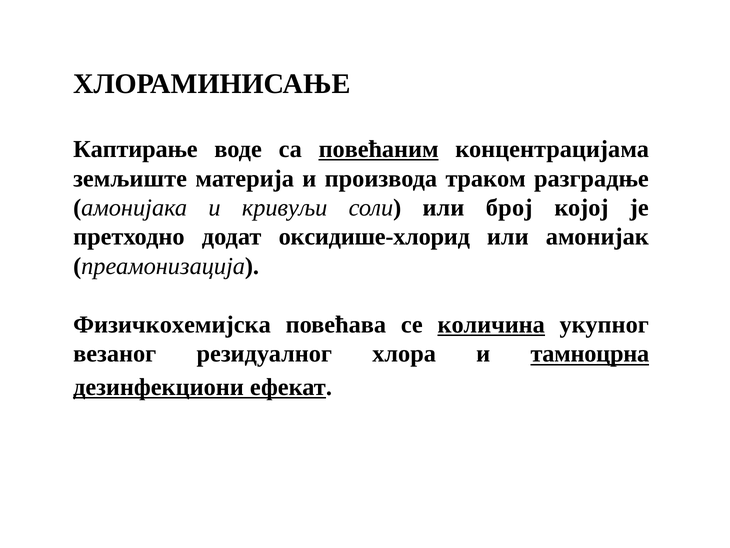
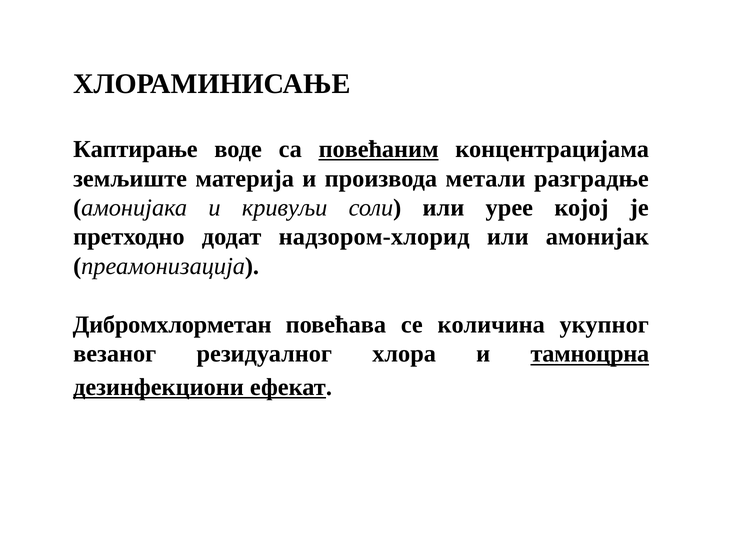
траком: траком -> метали
број: број -> урее
оксидише-хлорид: оксидише-хлорид -> надзором-хлорид
Физичкохемијска: Физичкохемијска -> Дибромхлорметан
количина underline: present -> none
